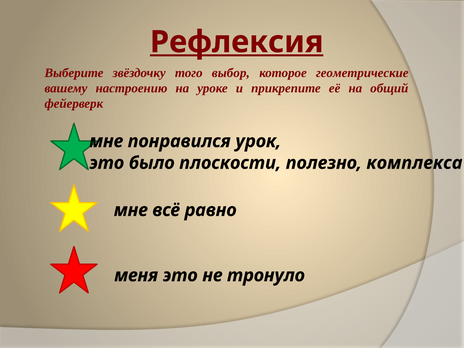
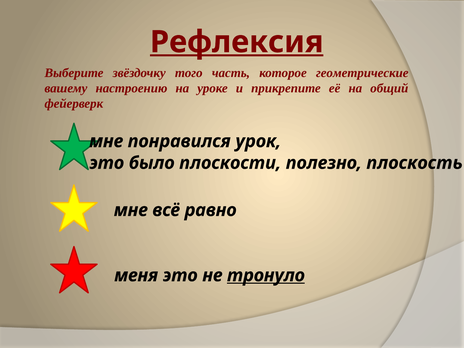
выбор: выбор -> часть
комплекса: комплекса -> плоскость
тронуло underline: none -> present
